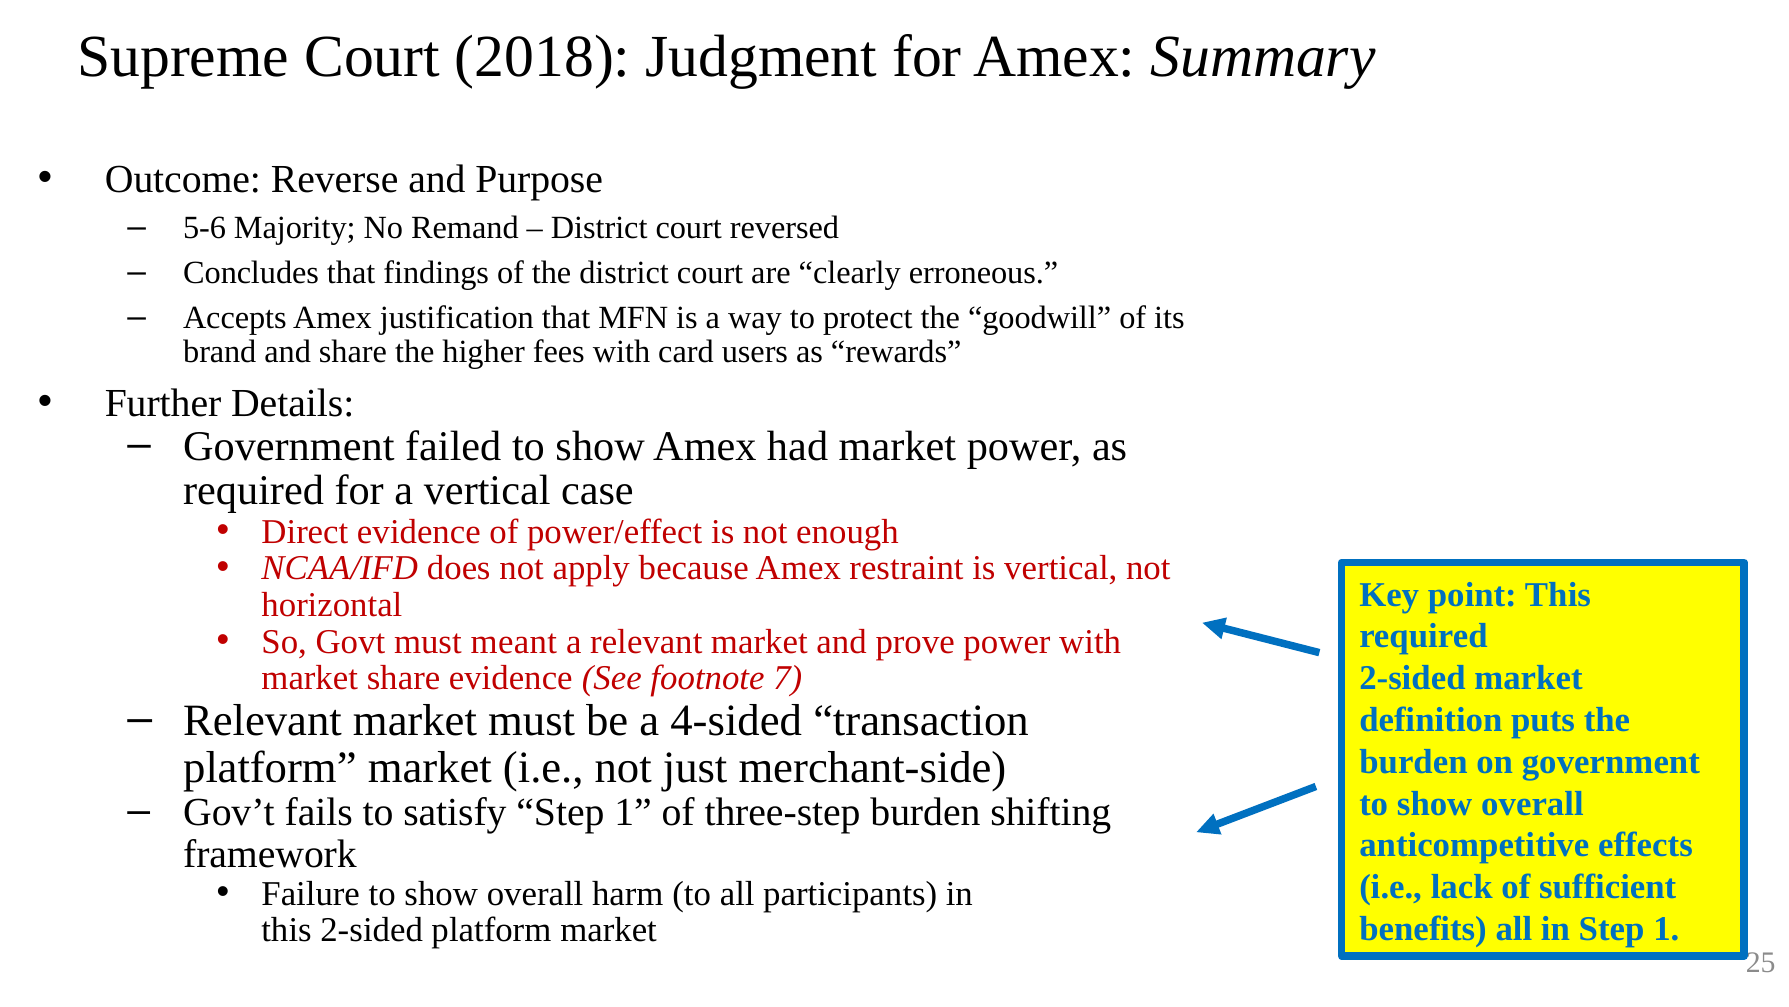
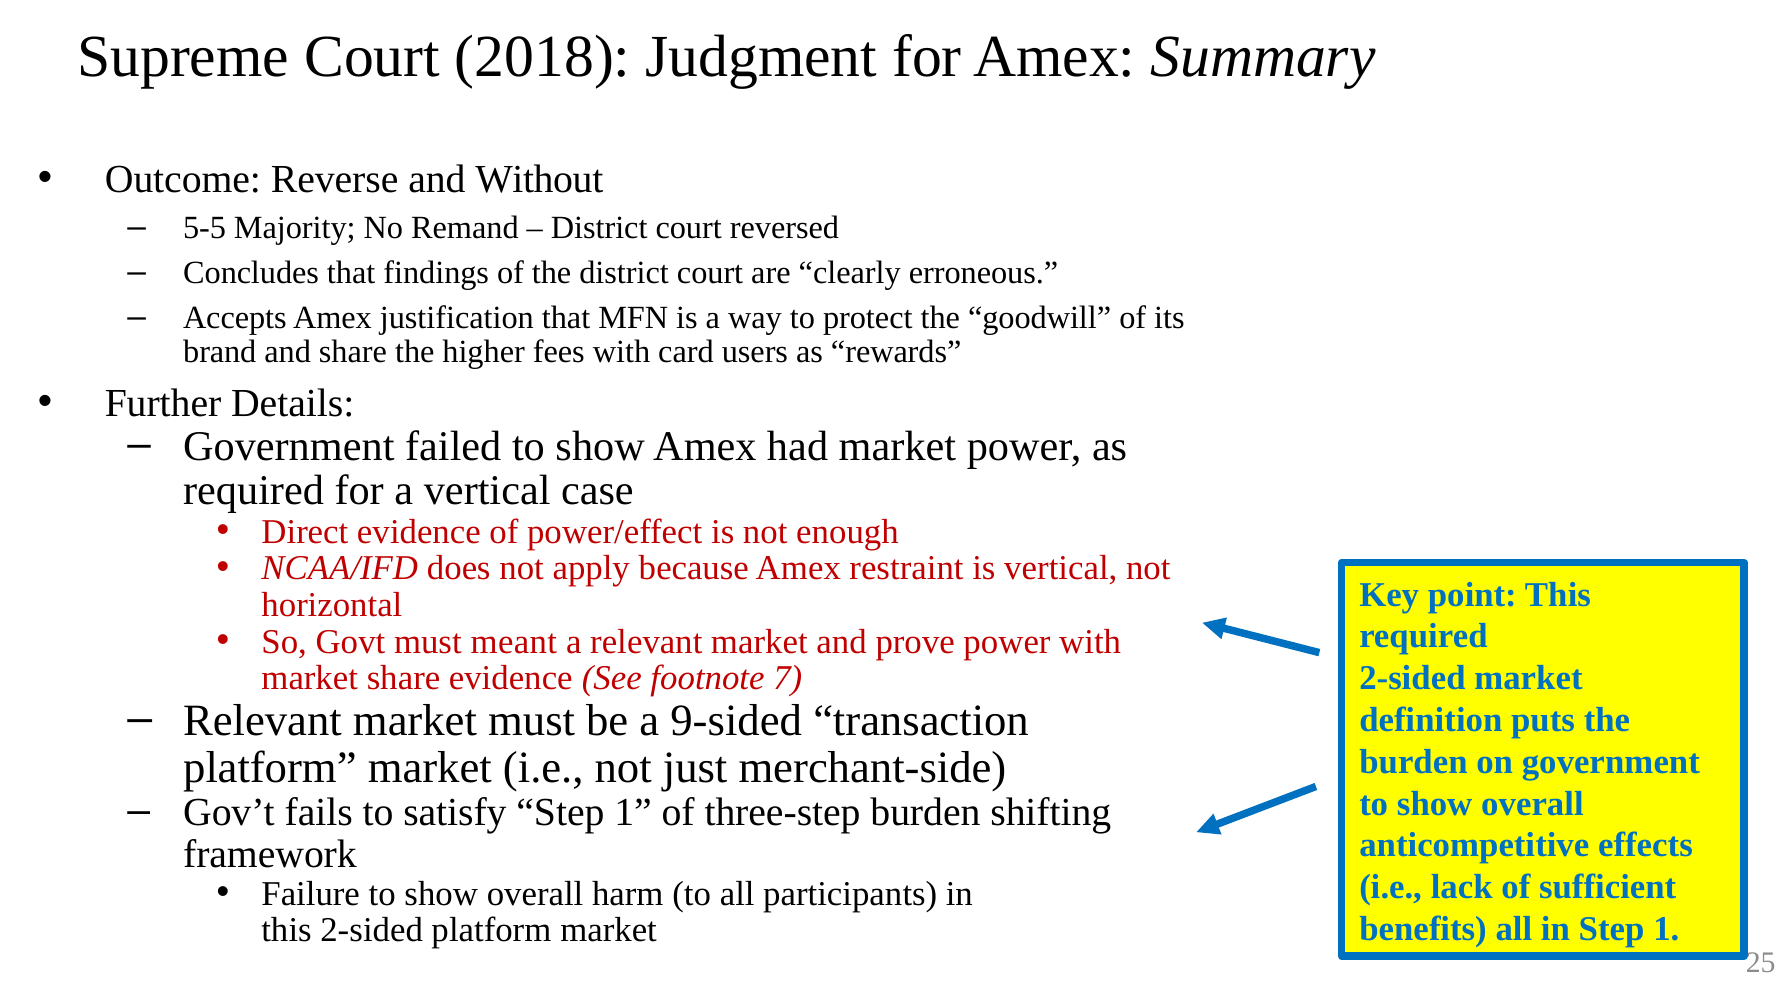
Purpose: Purpose -> Without
5-6: 5-6 -> 5-5
4-sided: 4-sided -> 9-sided
